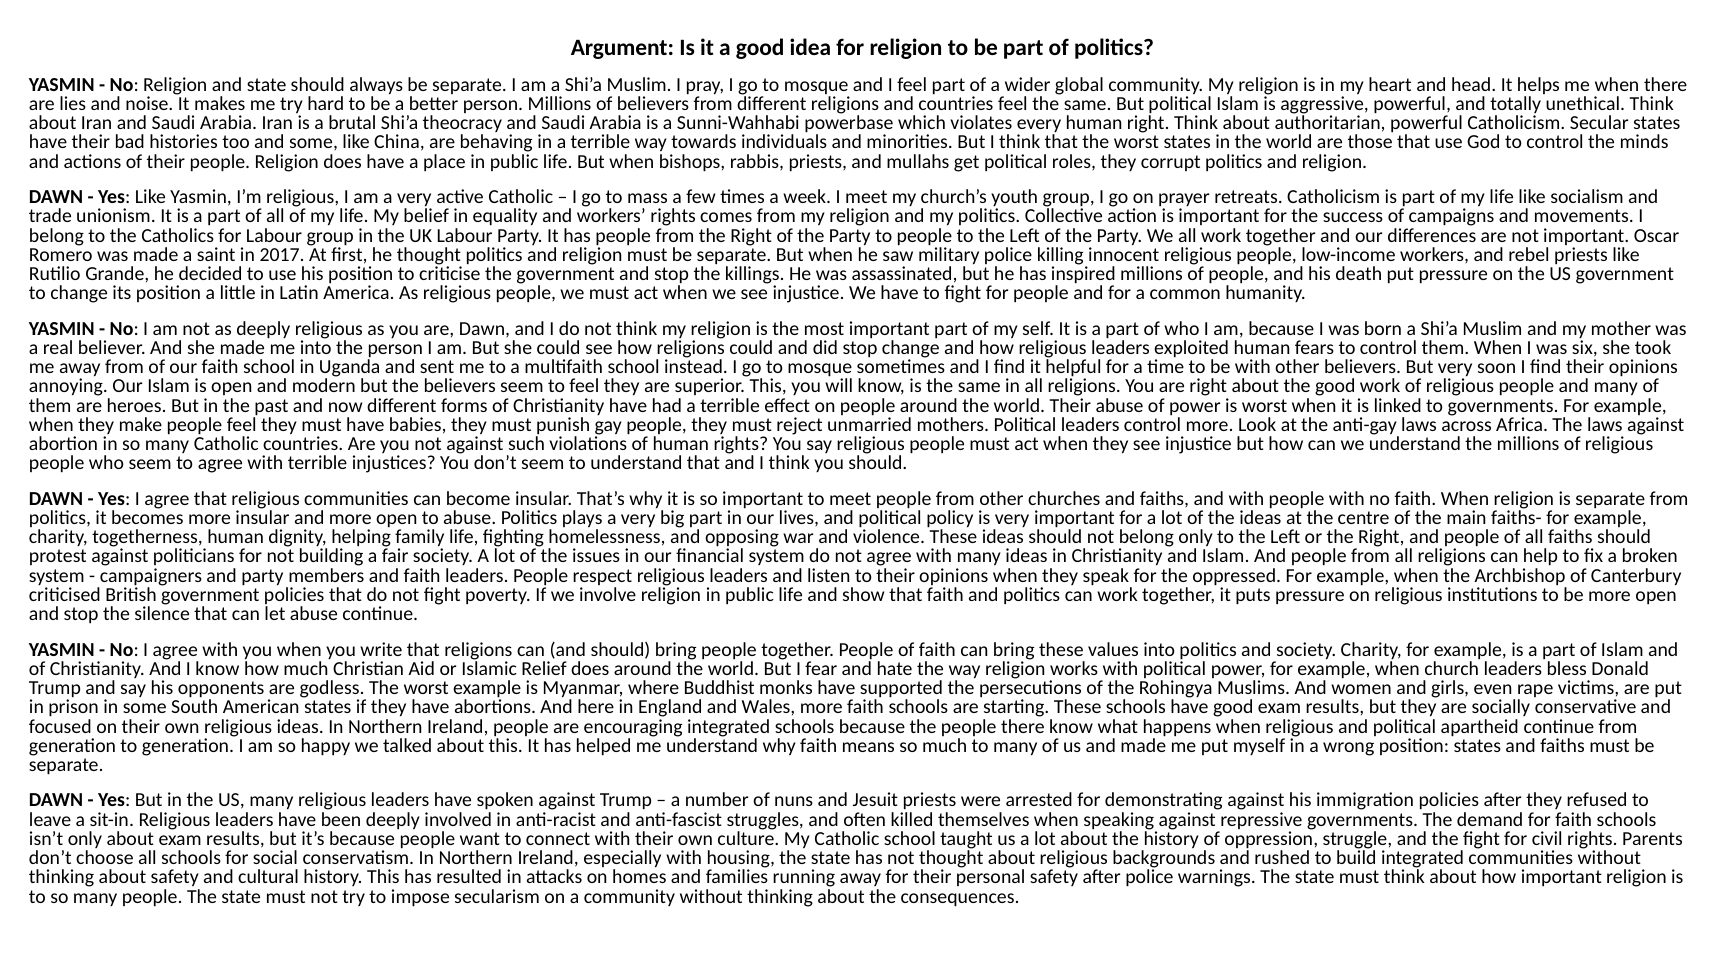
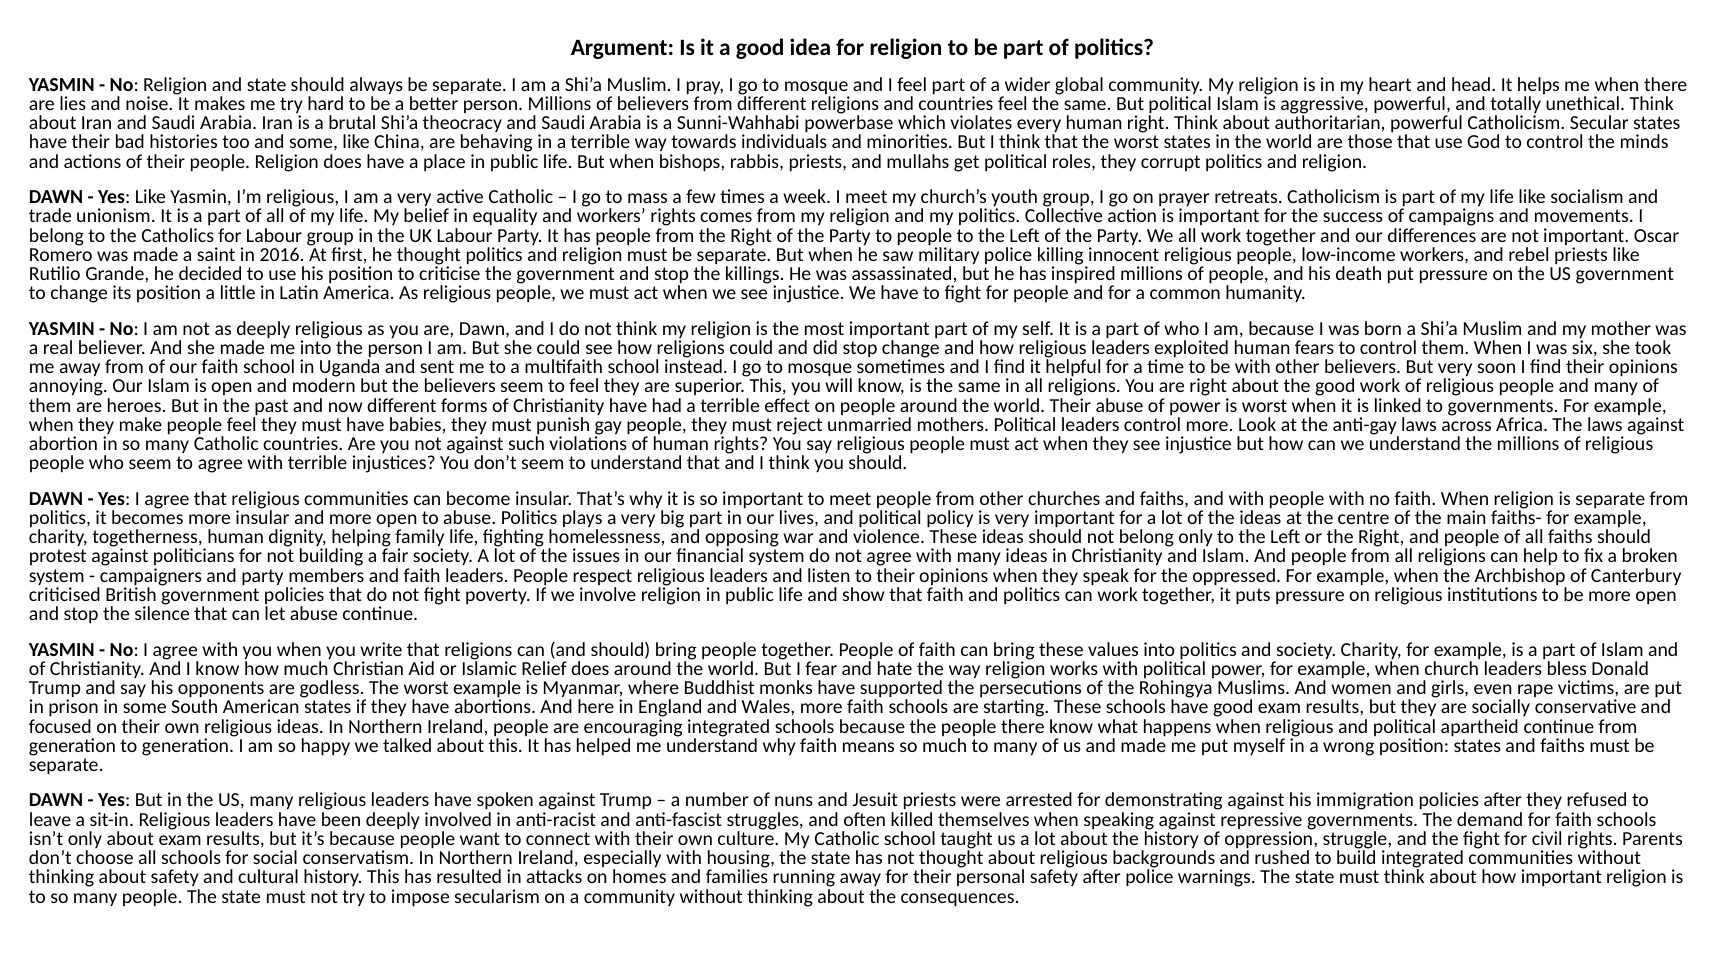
2017: 2017 -> 2016
